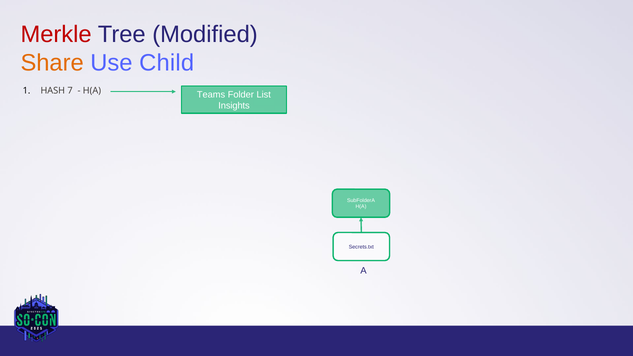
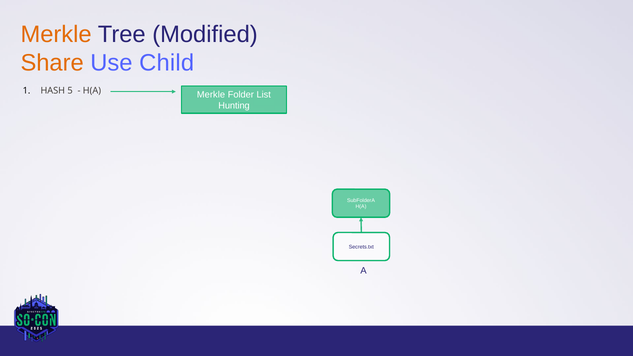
Merkle at (56, 34) colour: red -> orange
7: 7 -> 5
Teams at (211, 95): Teams -> Merkle
Insights: Insights -> Hunting
